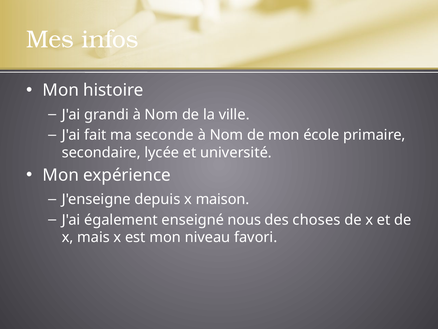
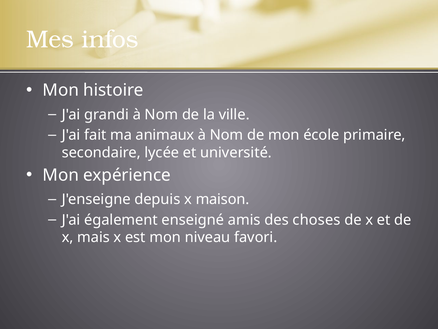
seconde: seconde -> animaux
nous: nous -> amis
